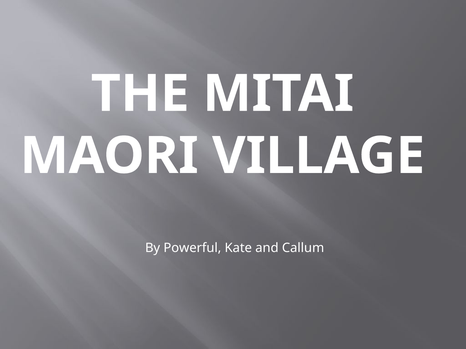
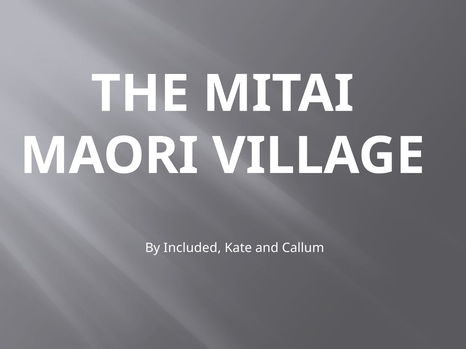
Powerful: Powerful -> Included
